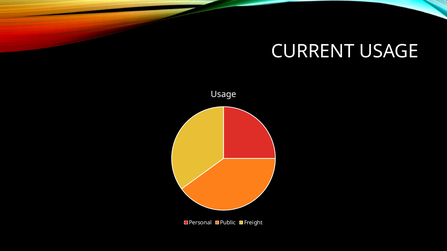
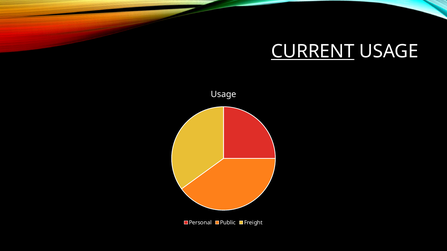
CURRENT underline: none -> present
